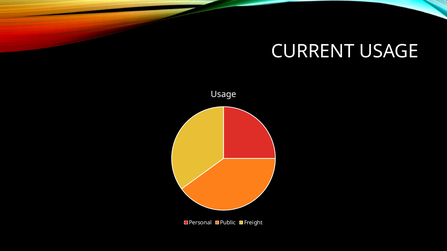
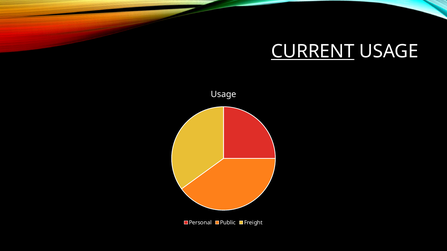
CURRENT underline: none -> present
